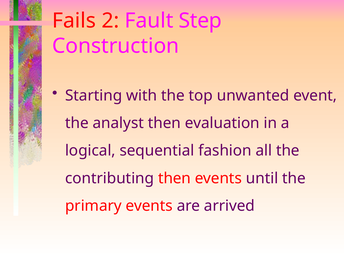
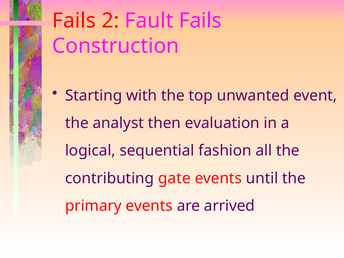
Fault Step: Step -> Fails
contributing then: then -> gate
